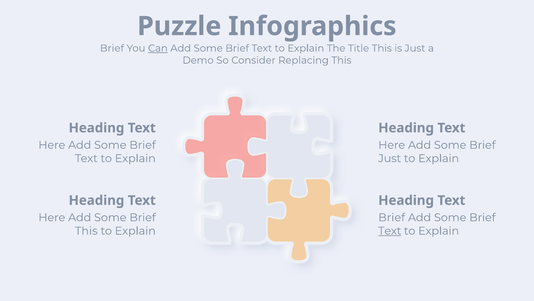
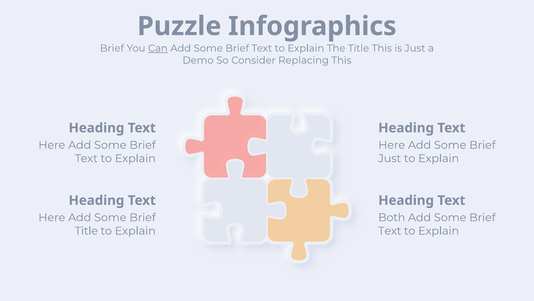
Brief at (392, 217): Brief -> Both
This at (86, 230): This -> Title
Text at (390, 230) underline: present -> none
